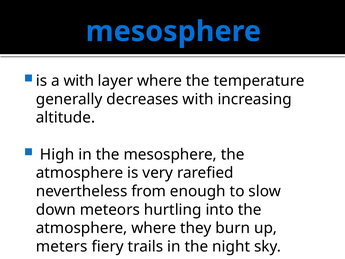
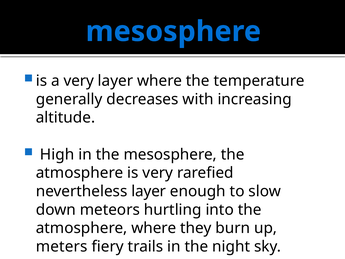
a with: with -> very
nevertheless from: from -> layer
